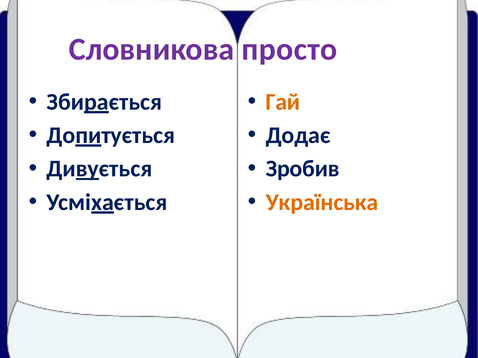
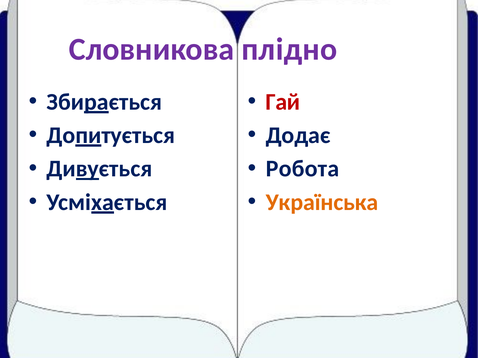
просто: просто -> плідно
Гай colour: orange -> red
Зробив: Зробив -> Робота
